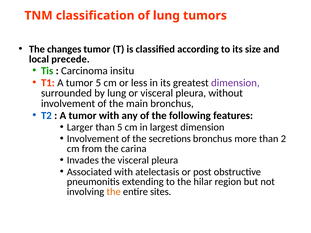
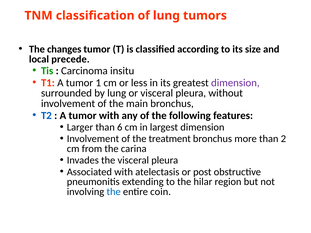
tumor 5: 5 -> 1
than 5: 5 -> 6
secretions: secretions -> treatment
the at (114, 192) colour: orange -> blue
sites: sites -> coin
